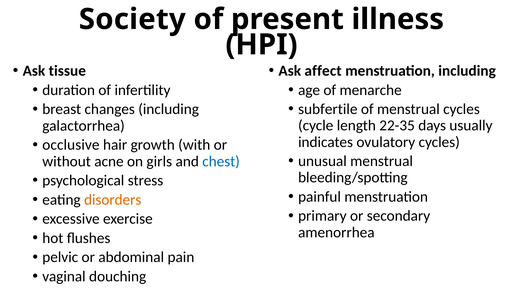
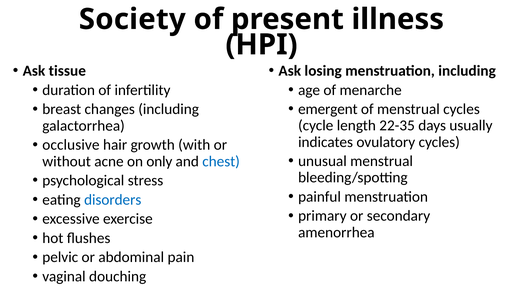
affect: affect -> losing
subfertile: subfertile -> emergent
girls: girls -> only
disorders colour: orange -> blue
